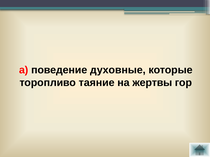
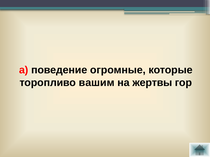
духовные: духовные -> огромные
таяние: таяние -> вашим
